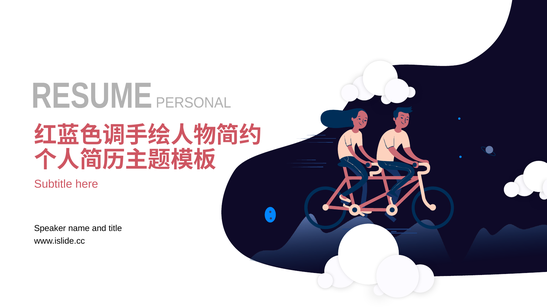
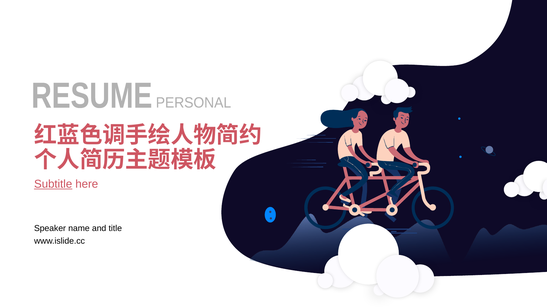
Subtitle underline: none -> present
